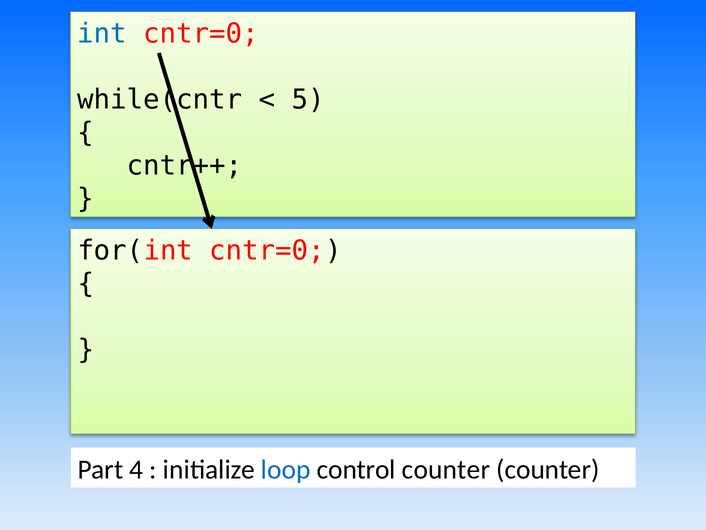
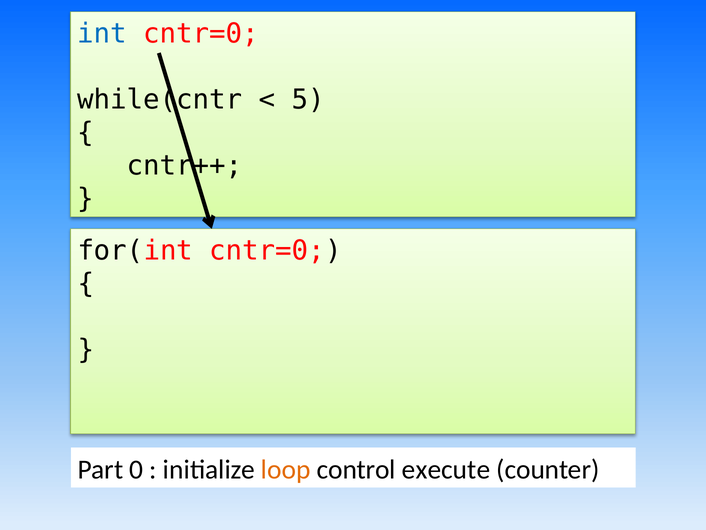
4: 4 -> 0
loop colour: blue -> orange
control counter: counter -> execute
